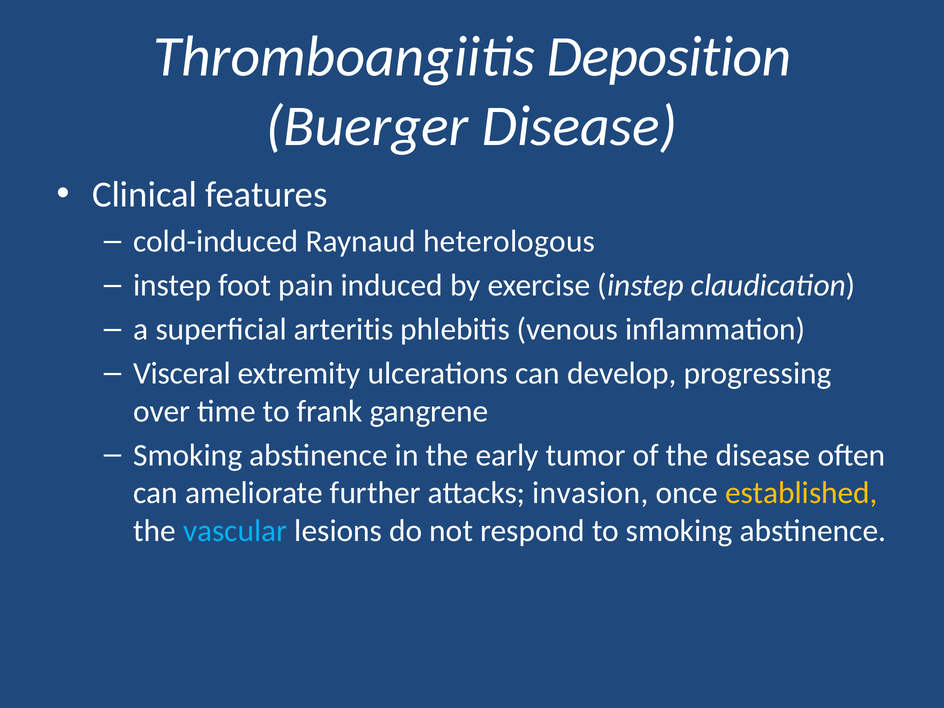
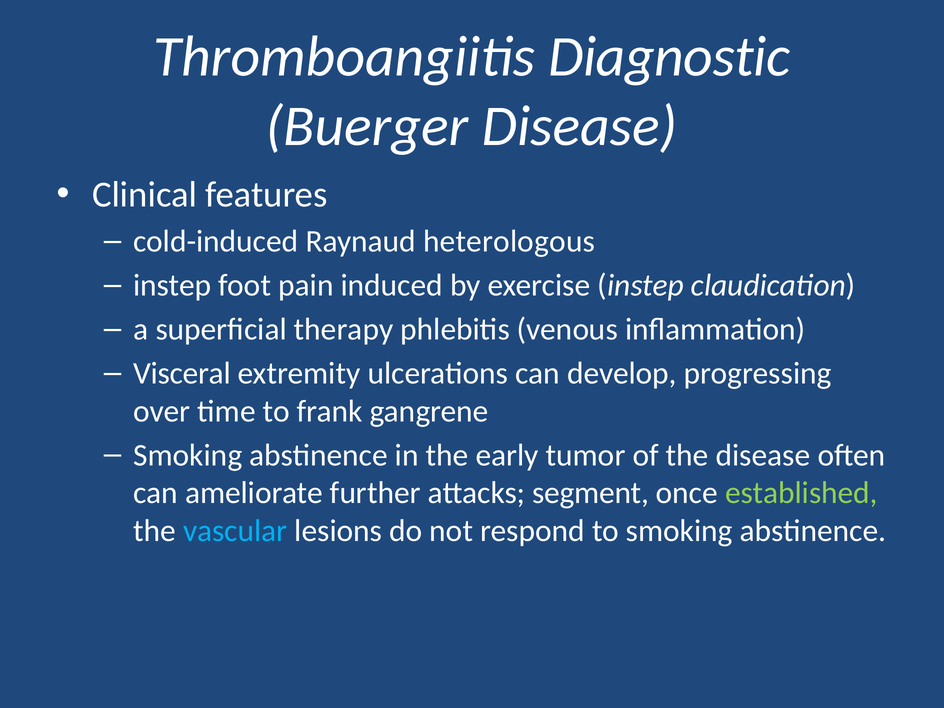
Deposition: Deposition -> Diagnostic
arteritis: arteritis -> therapy
invasion: invasion -> segment
established colour: yellow -> light green
